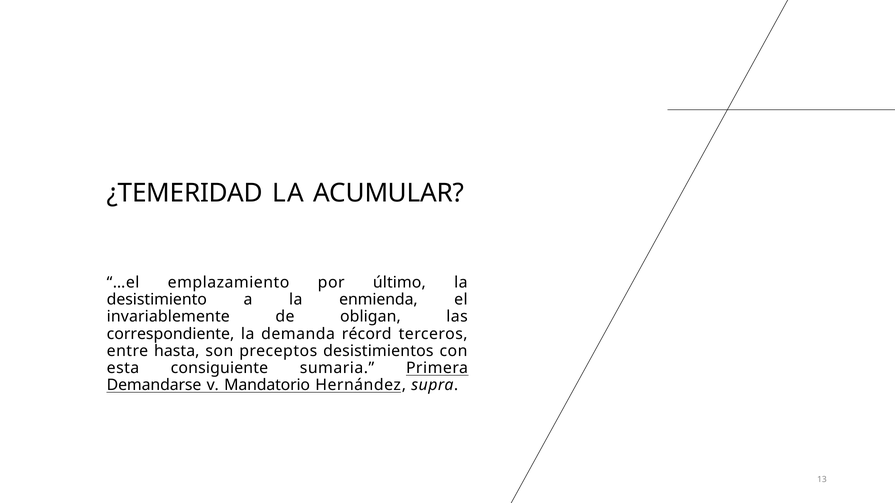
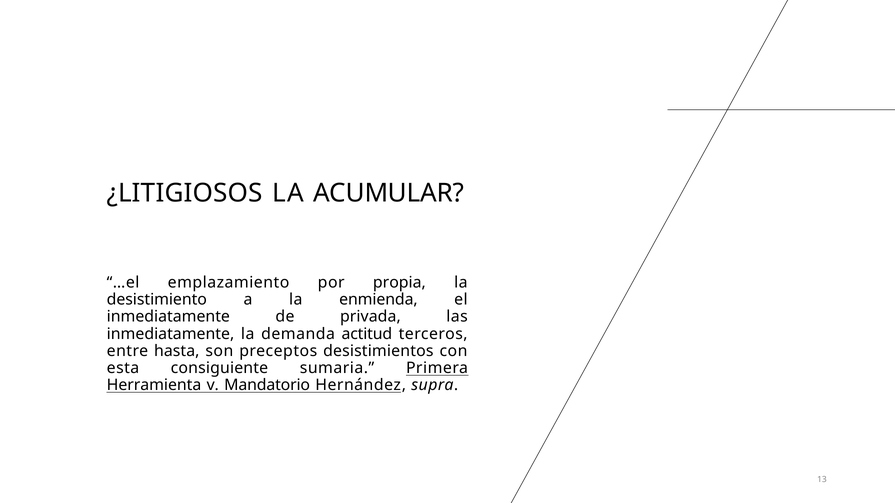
¿TEMERIDAD: ¿TEMERIDAD -> ¿LITIGIOSOS
último: último -> propia
invariablemente at (168, 317): invariablemente -> inmediatamente
obligan: obligan -> privada
correspondiente at (170, 334): correspondiente -> inmediatamente
récord: récord -> actitud
Demandarse: Demandarse -> Herramienta
